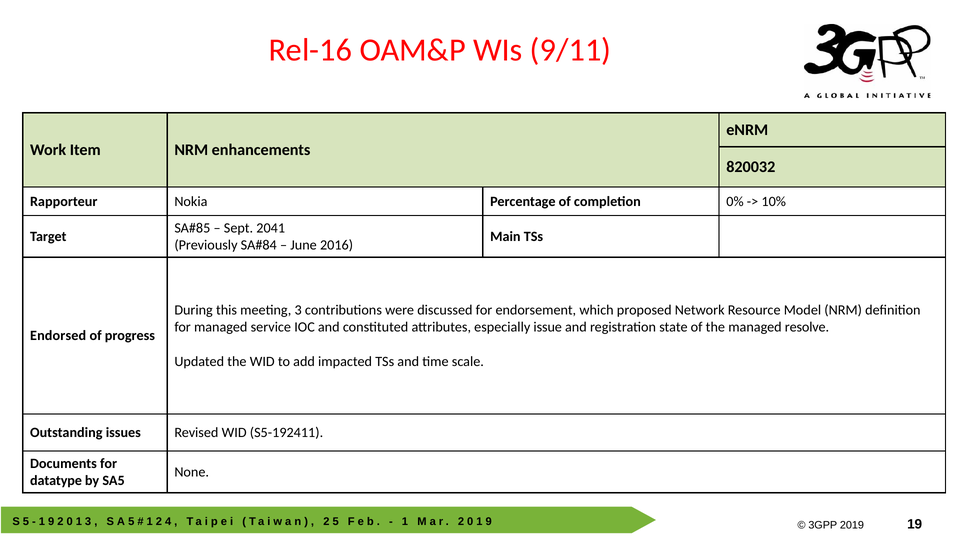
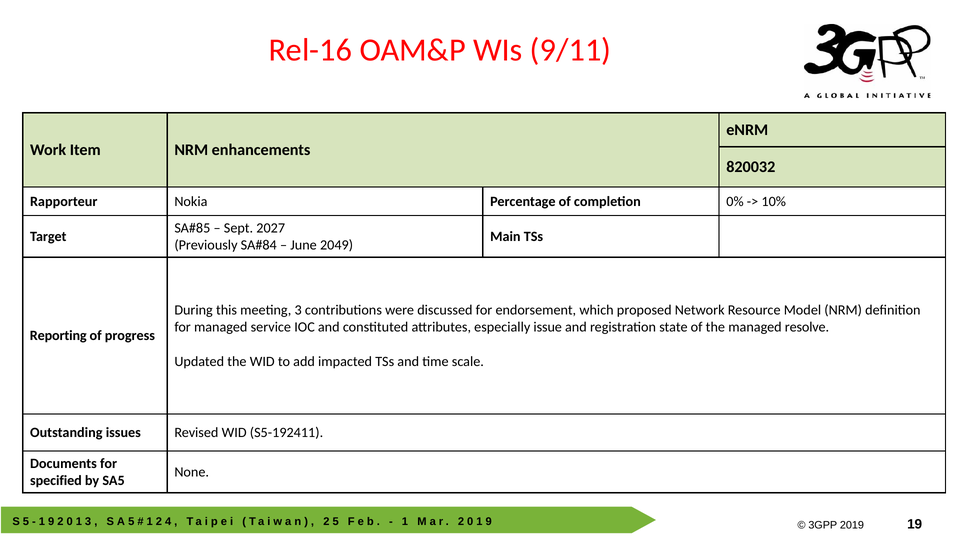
2041: 2041 -> 2027
2016: 2016 -> 2049
Endorsed: Endorsed -> Reporting
datatype: datatype -> specified
